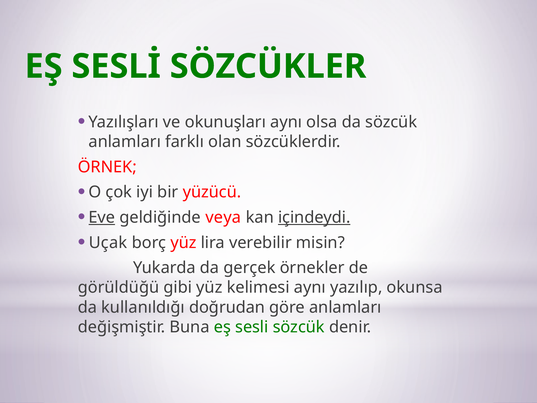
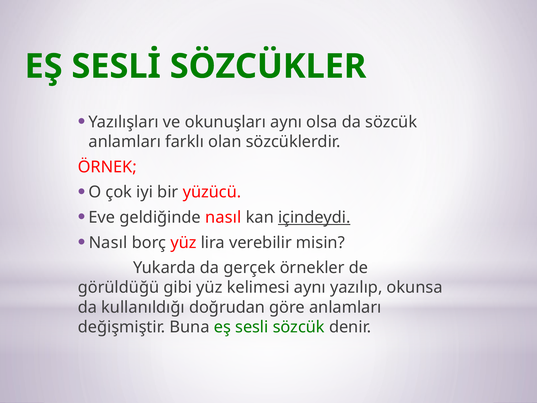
Eve underline: present -> none
geldiğinde veya: veya -> nasıl
Uçak at (108, 243): Uçak -> Nasıl
